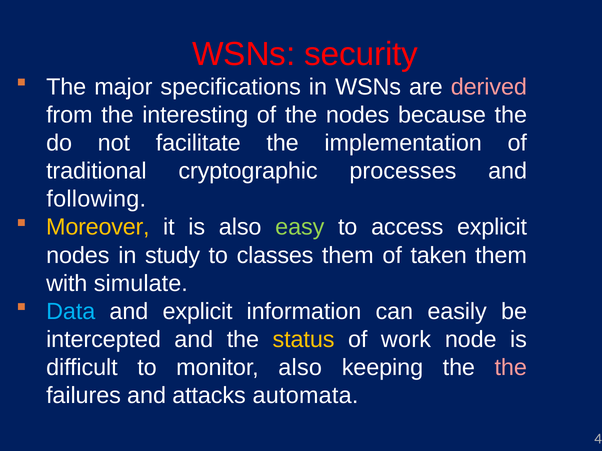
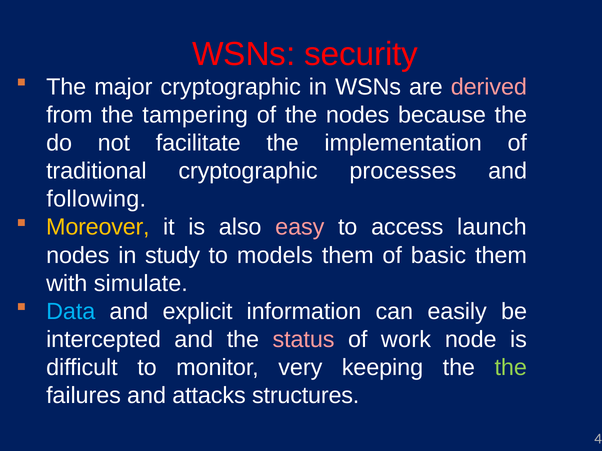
major specifications: specifications -> cryptographic
interesting: interesting -> tampering
easy colour: light green -> pink
access explicit: explicit -> launch
classes: classes -> models
taken: taken -> basic
status colour: yellow -> pink
monitor also: also -> very
the at (511, 368) colour: pink -> light green
automata: automata -> structures
